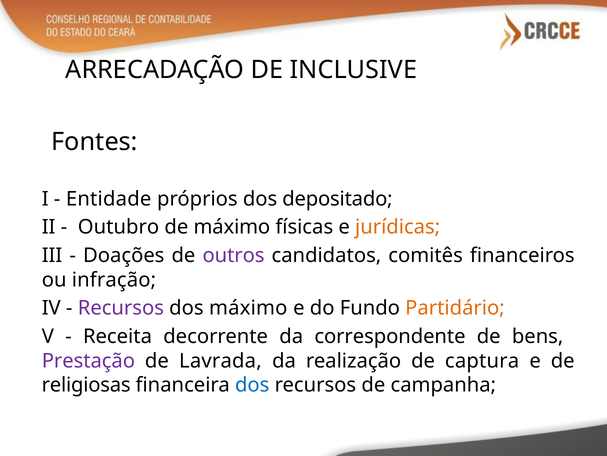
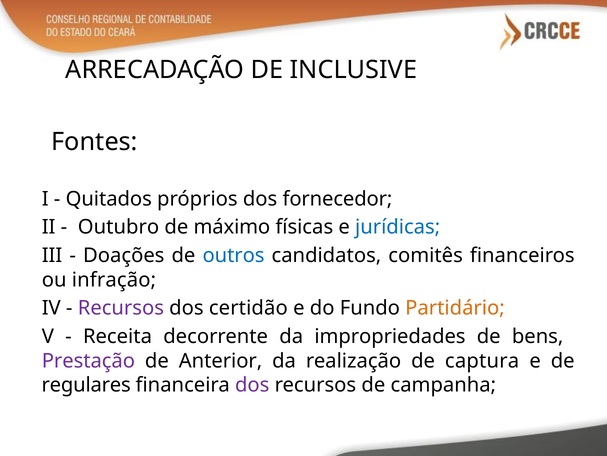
Entidade: Entidade -> Quitados
depositado: depositado -> fornecedor
jurídicas colour: orange -> blue
outros colour: purple -> blue
dos máximo: máximo -> certidão
correspondente: correspondente -> impropriedades
Lavrada: Lavrada -> Anterior
religiosas: religiosas -> regulares
dos at (252, 385) colour: blue -> purple
